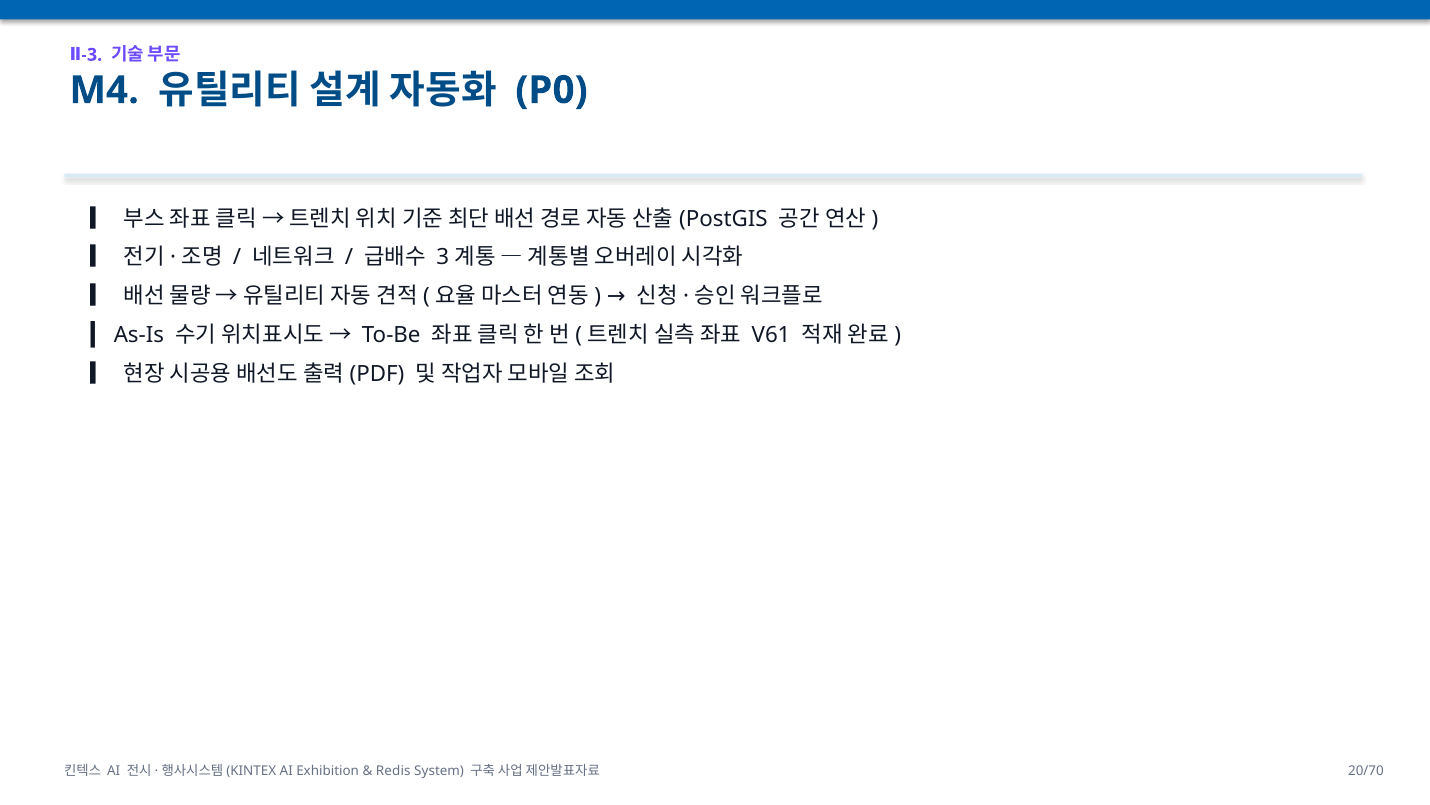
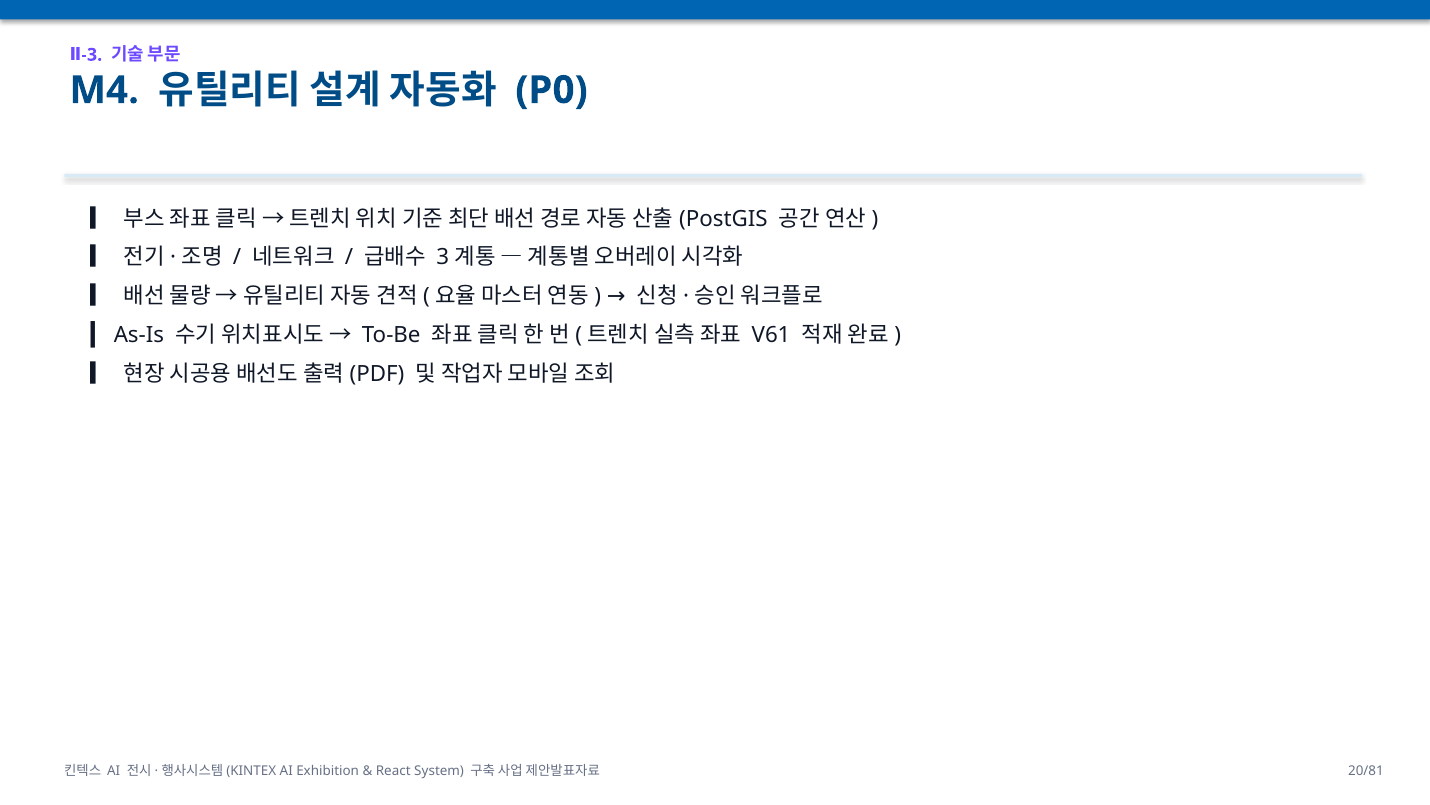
Redis: Redis -> React
20/70: 20/70 -> 20/81
